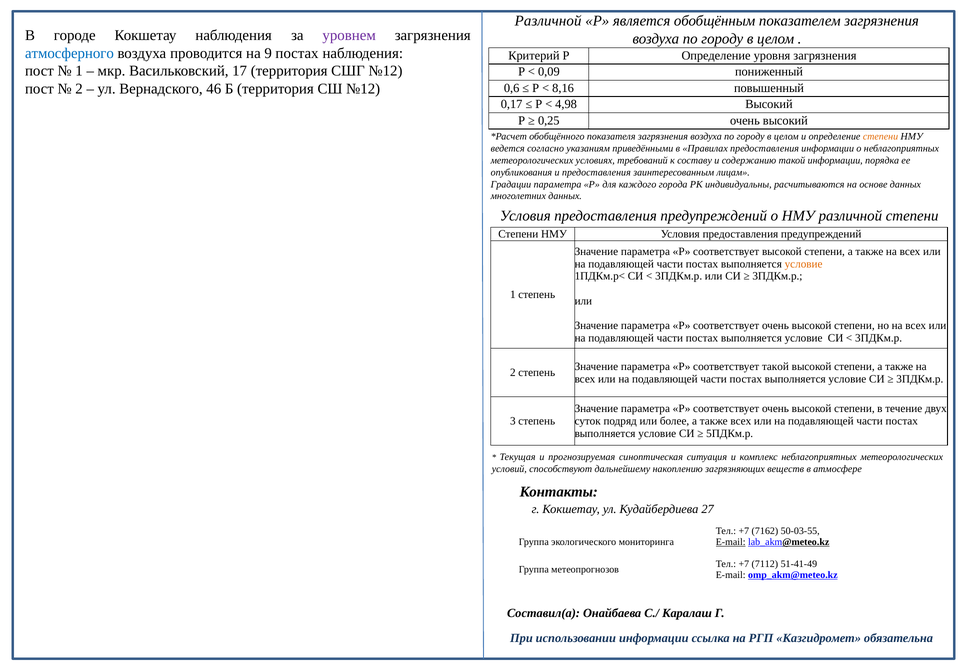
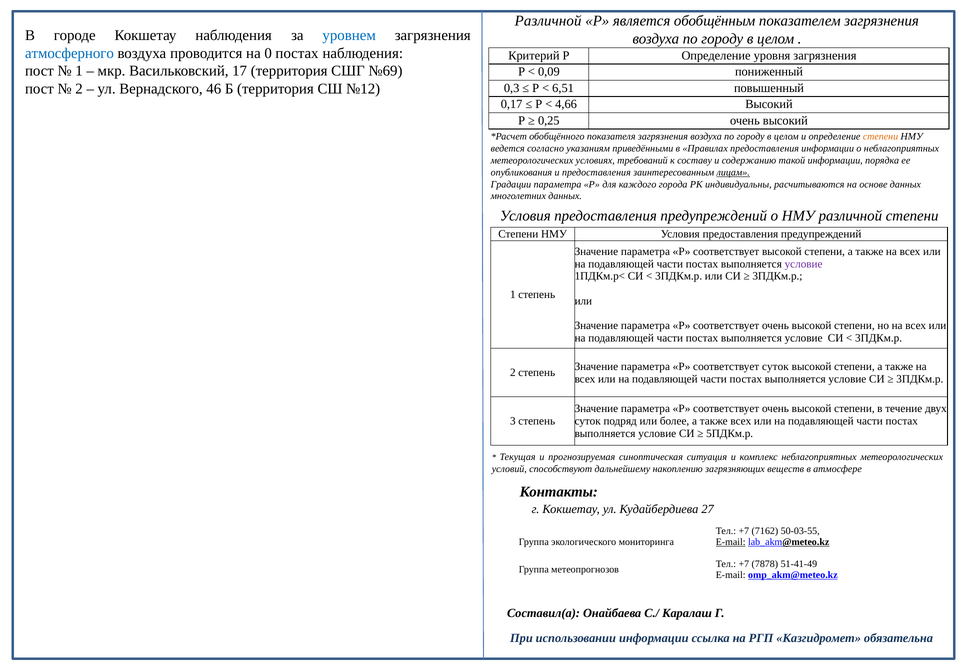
уровнем colour: purple -> blue
9: 9 -> 0
СШГ №12: №12 -> №69
0,6: 0,6 -> 0,3
8,16: 8,16 -> 6,51
4,98: 4,98 -> 4,66
лицам underline: none -> present
условие at (804, 264) colour: orange -> purple
соответствует такой: такой -> суток
7112: 7112 -> 7878
